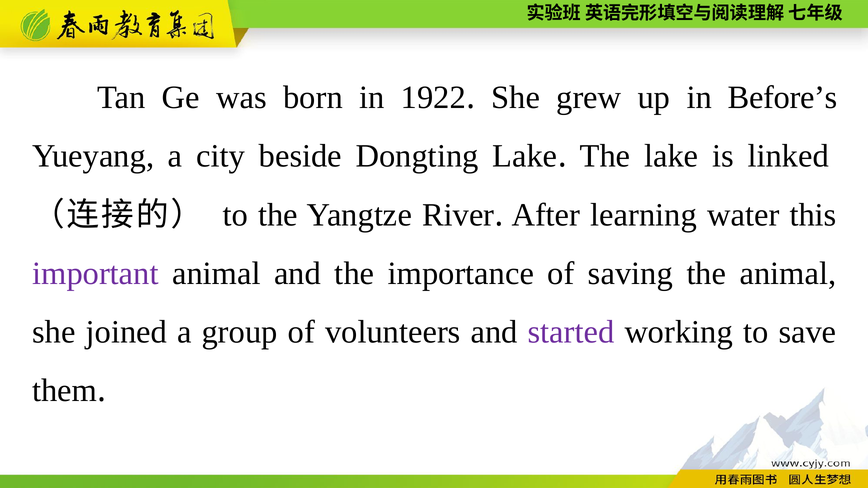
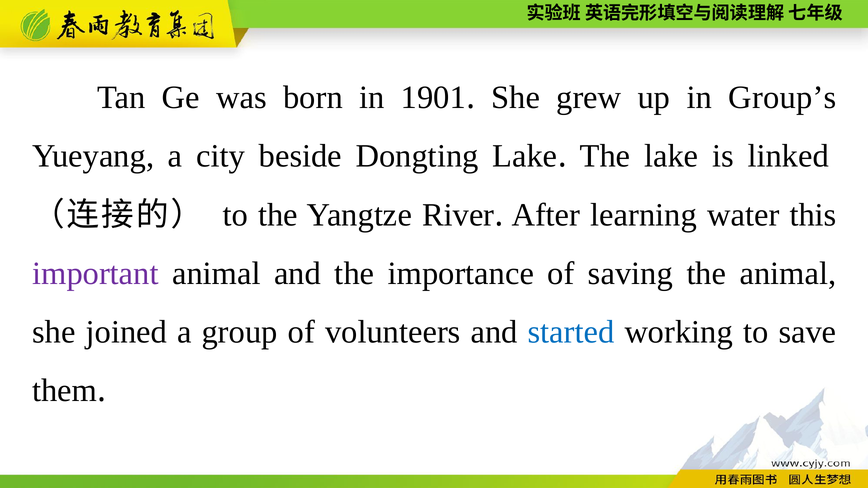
1922: 1922 -> 1901
Before’s: Before’s -> Group’s
started colour: purple -> blue
